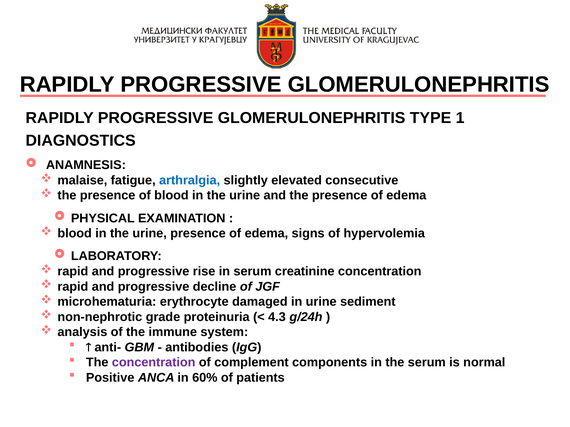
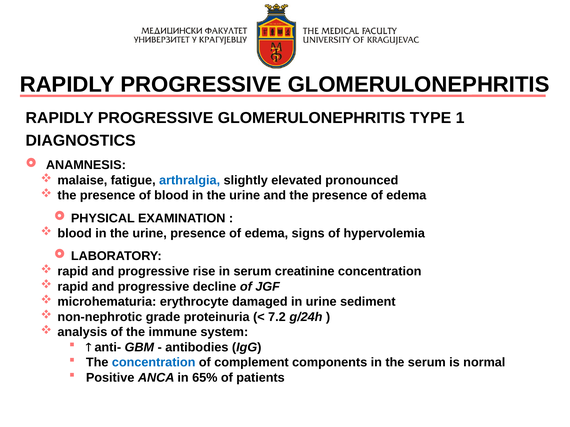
consecutive: consecutive -> pronounced
4.3: 4.3 -> 7.2
concentration at (154, 363) colour: purple -> blue
60%: 60% -> 65%
